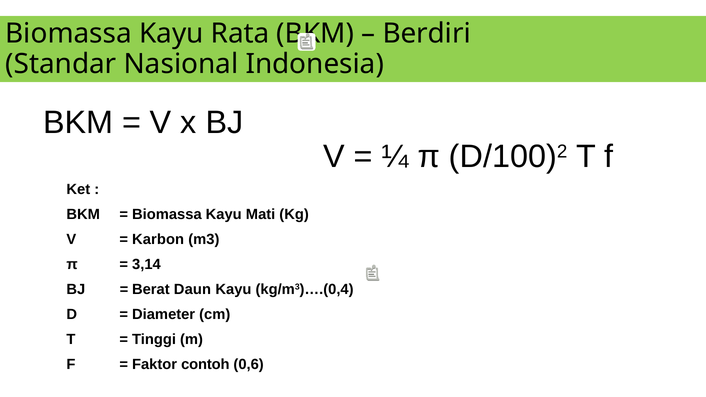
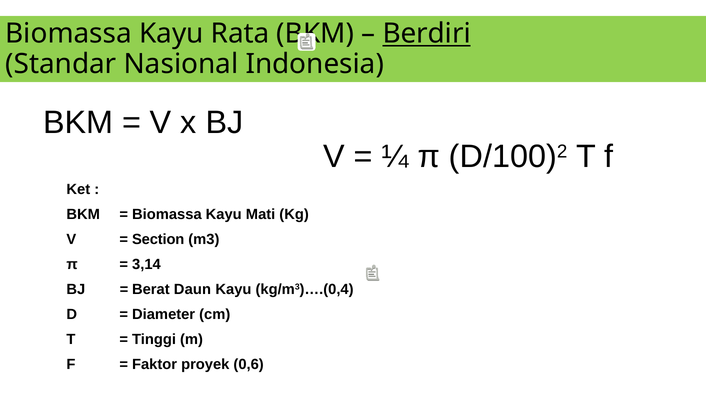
Berdiri underline: none -> present
Karbon: Karbon -> Section
contoh: contoh -> proyek
